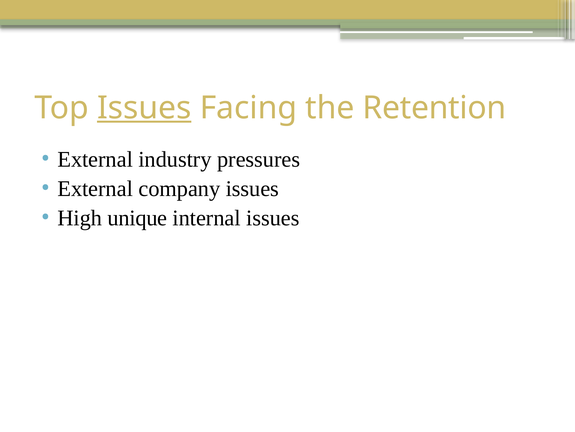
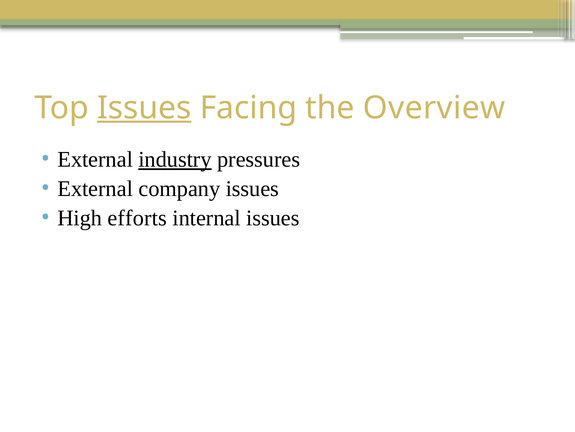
Retention: Retention -> Overview
industry underline: none -> present
unique: unique -> efforts
